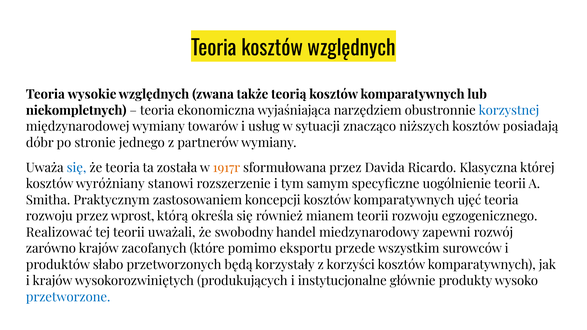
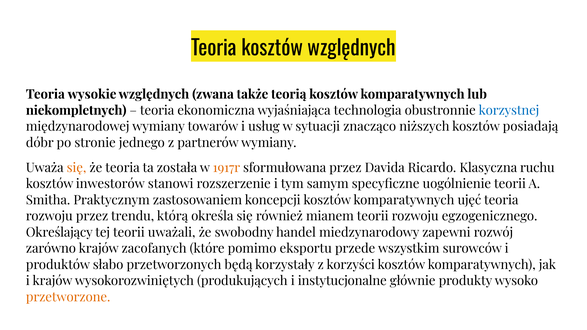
narzędziem: narzędziem -> technologia
się at (77, 168) colour: blue -> orange
której: której -> ruchu
wyróżniany: wyróżniany -> inwestorów
wprost: wprost -> trendu
Realizować: Realizować -> Określający
przetworzone colour: blue -> orange
